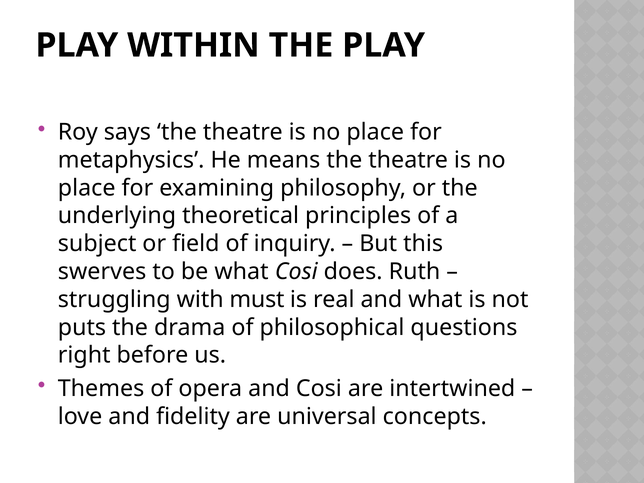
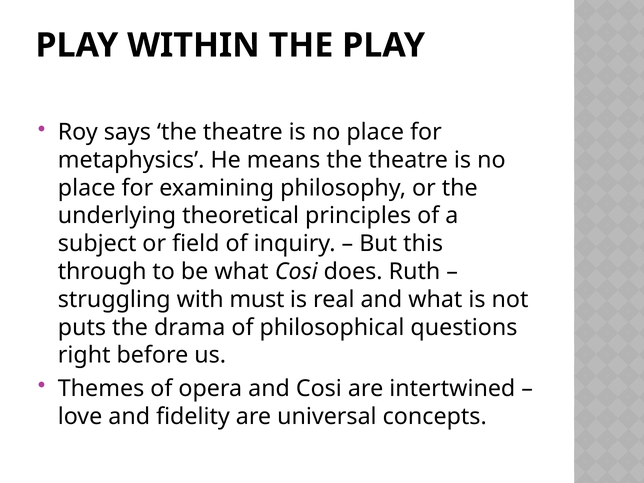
swerves: swerves -> through
